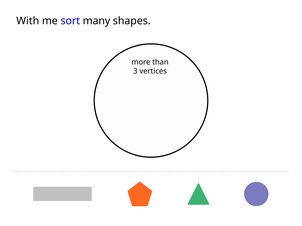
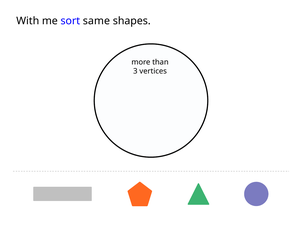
many: many -> same
